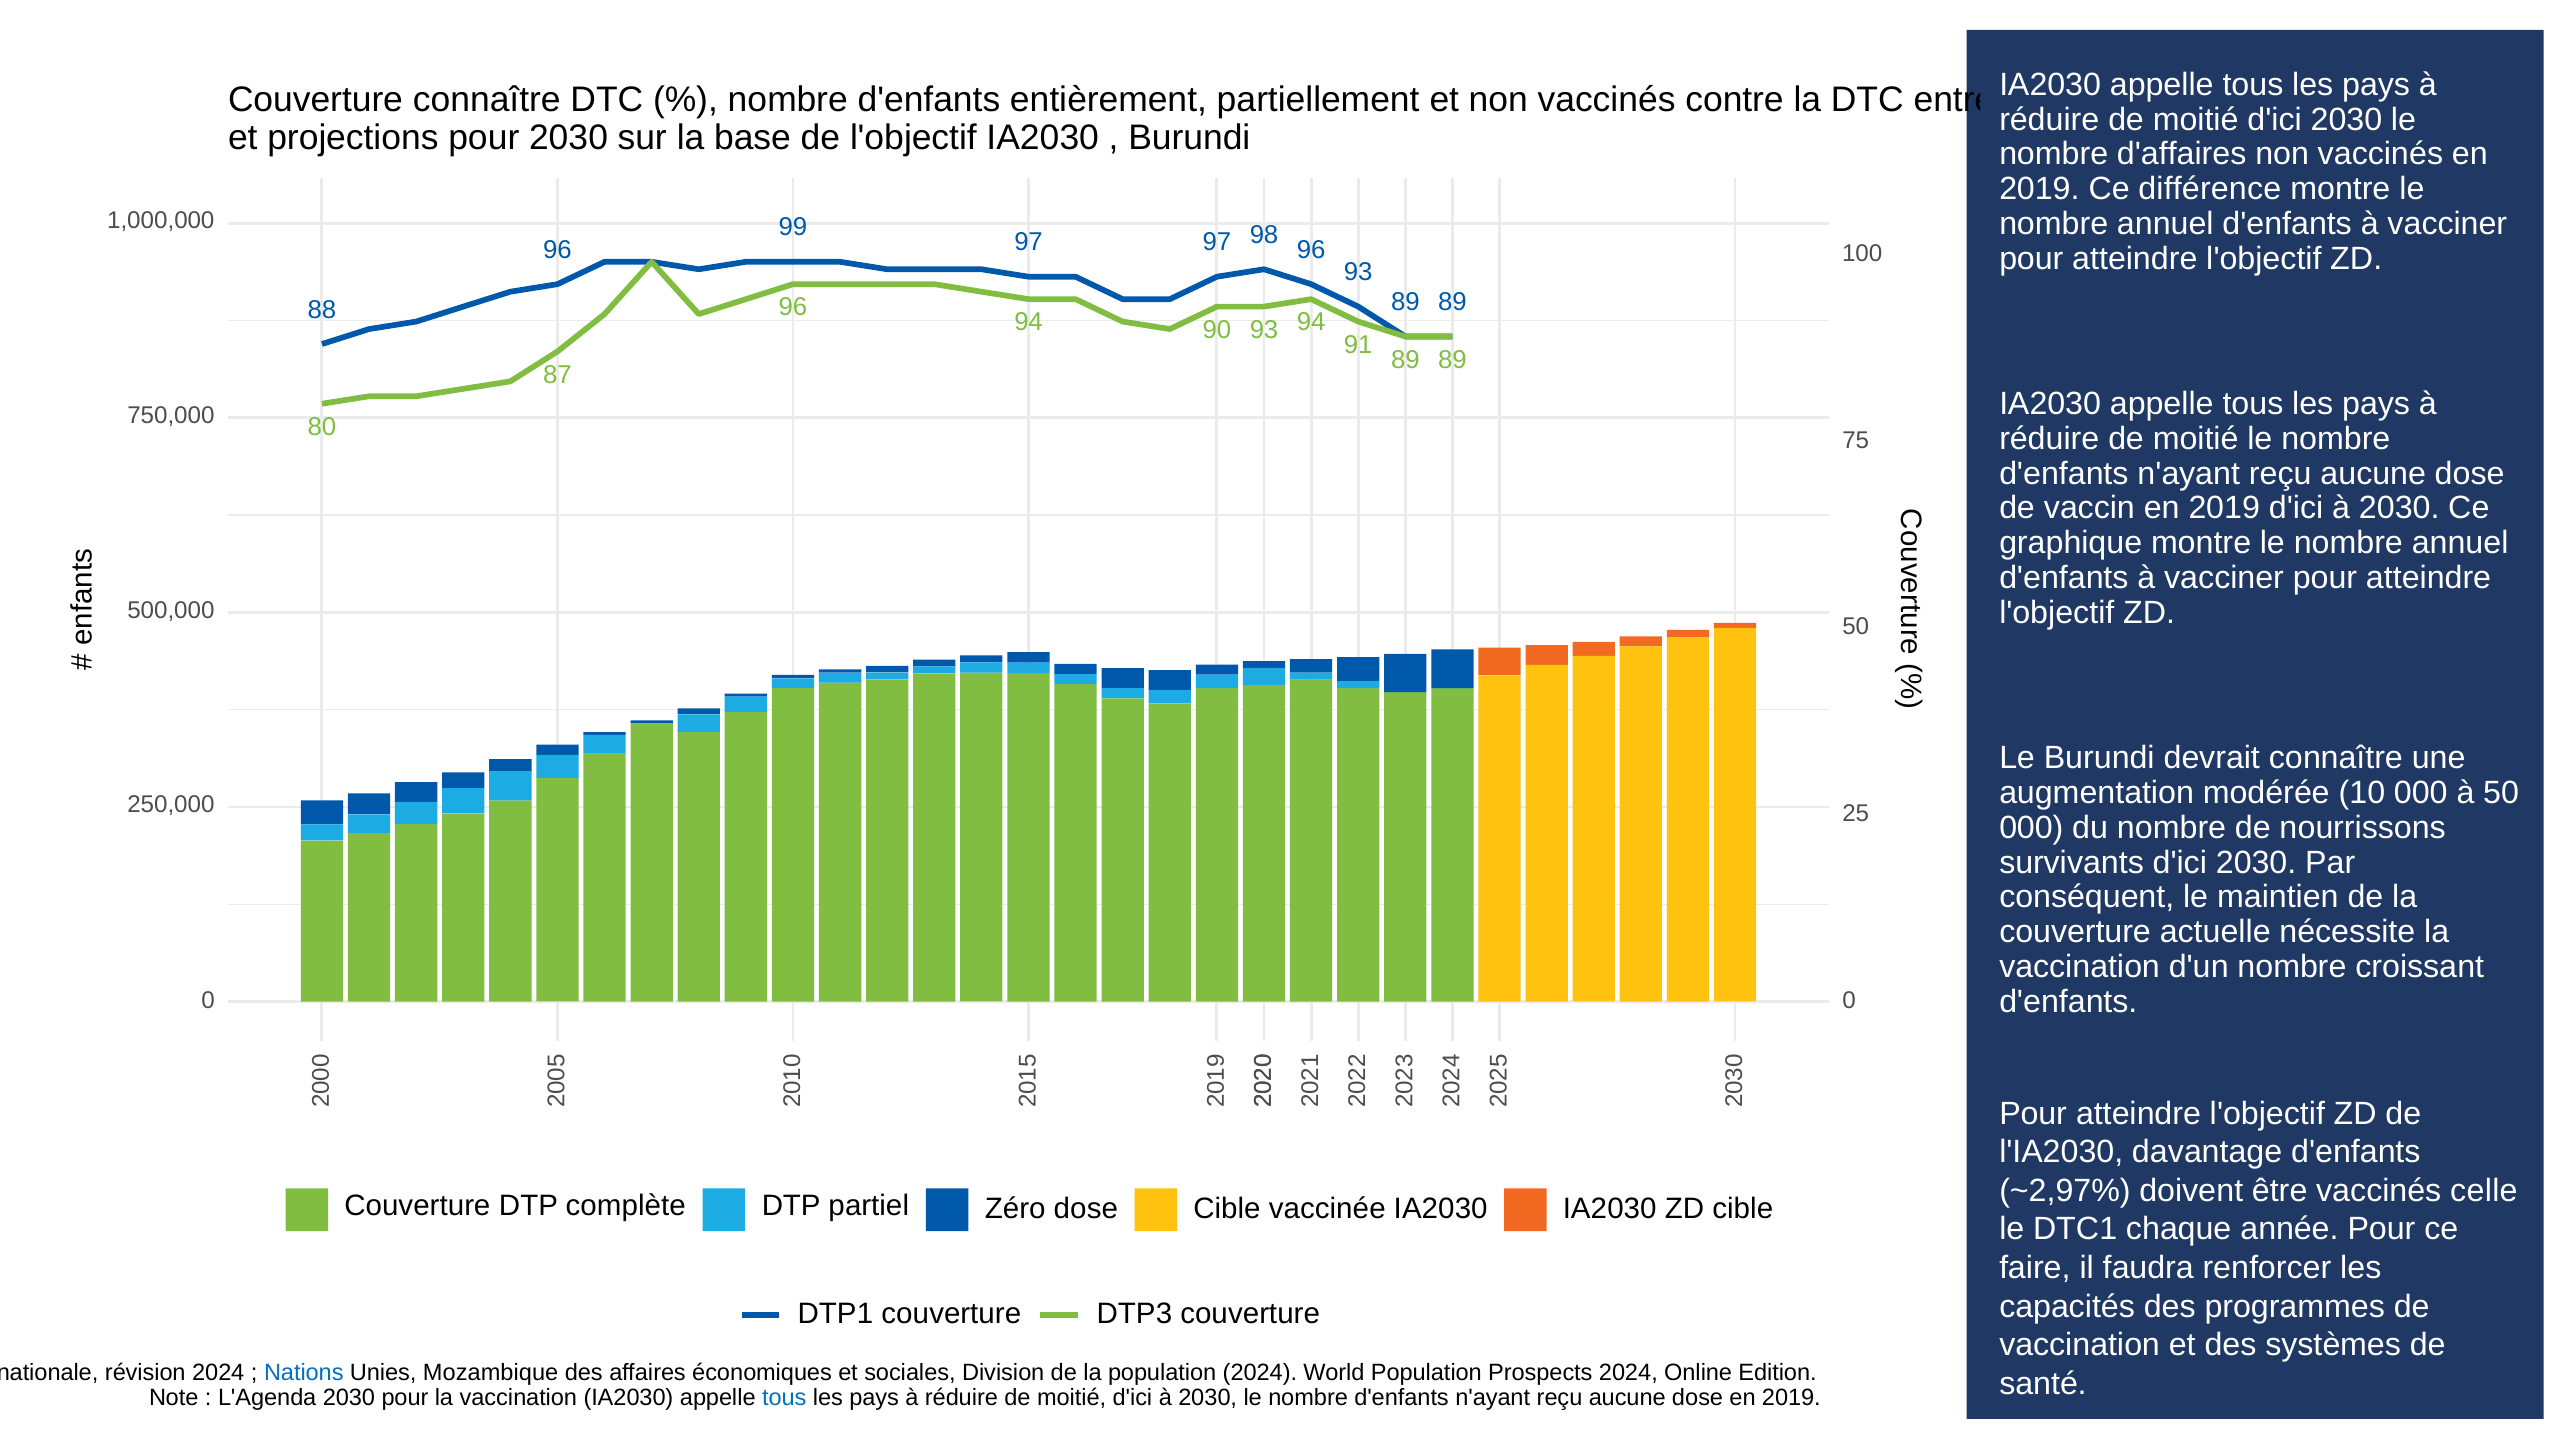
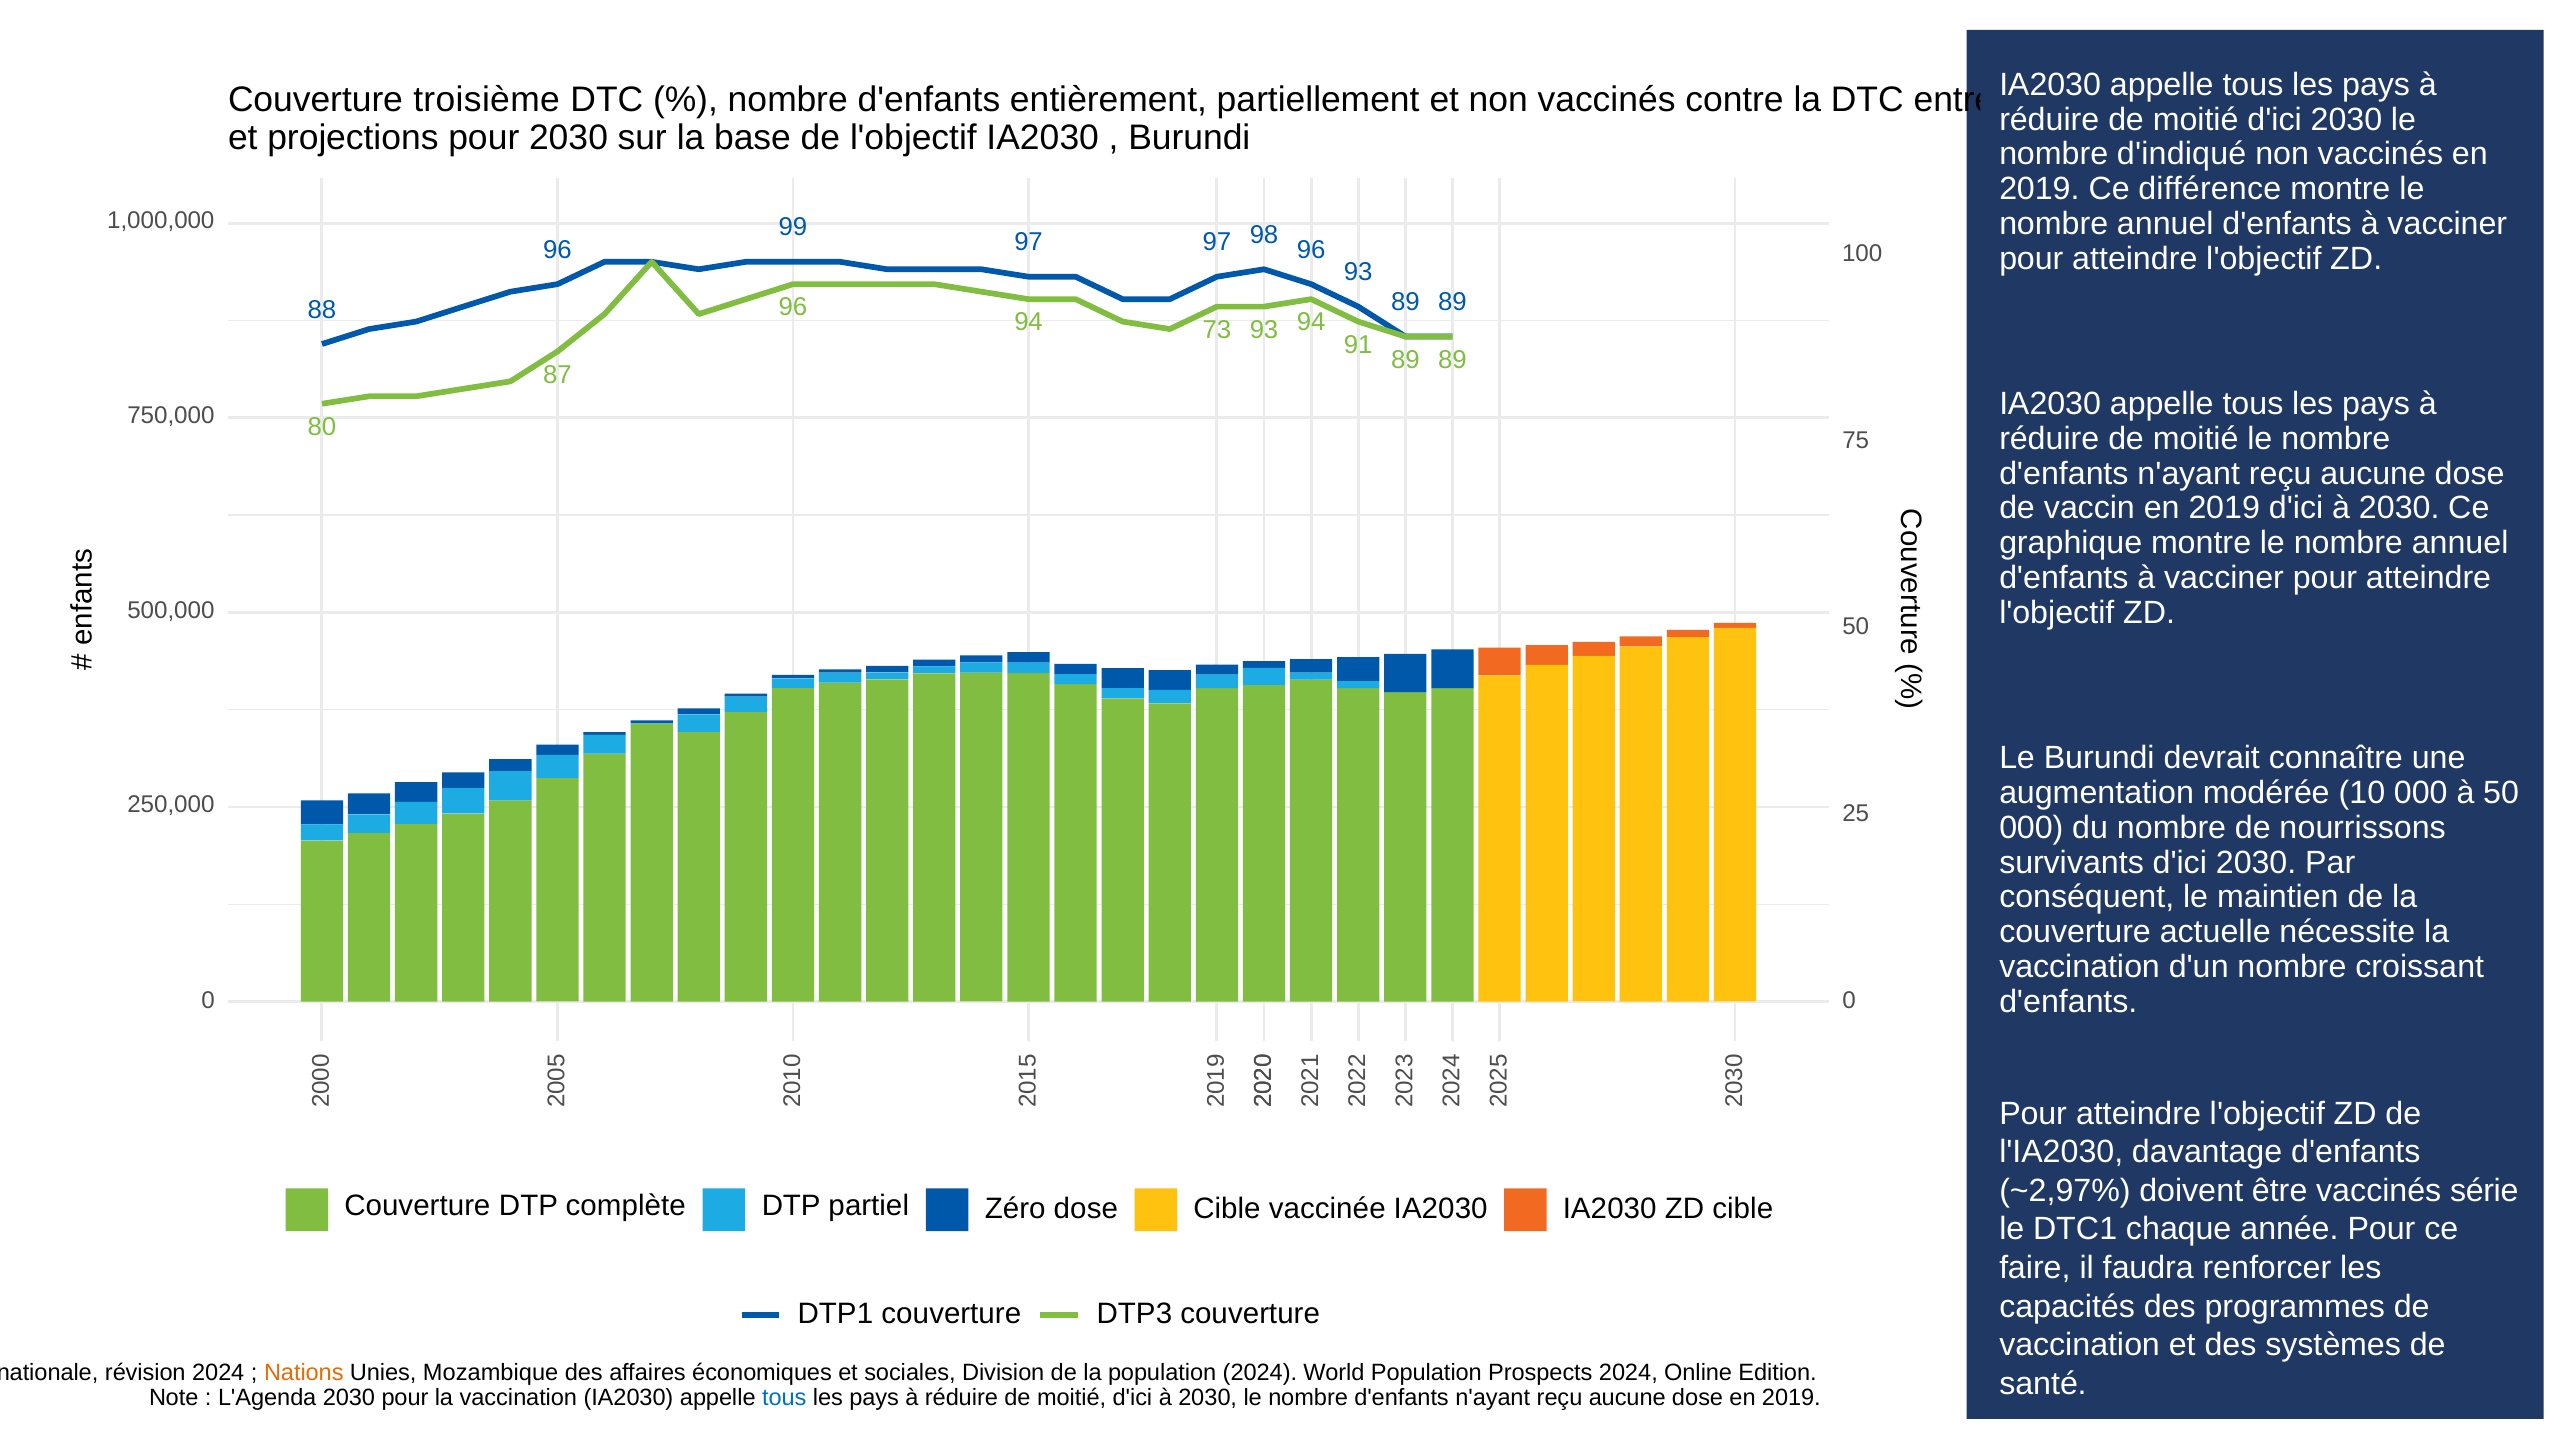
Couverture connaître: connaître -> troisième
d'affaires: d'affaires -> d'indiqué
90: 90 -> 73
celle: celle -> série
Nations colour: blue -> orange
